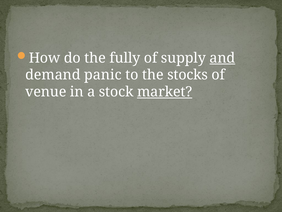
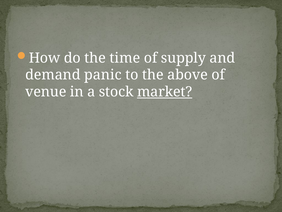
fully: fully -> time
and underline: present -> none
stocks: stocks -> above
